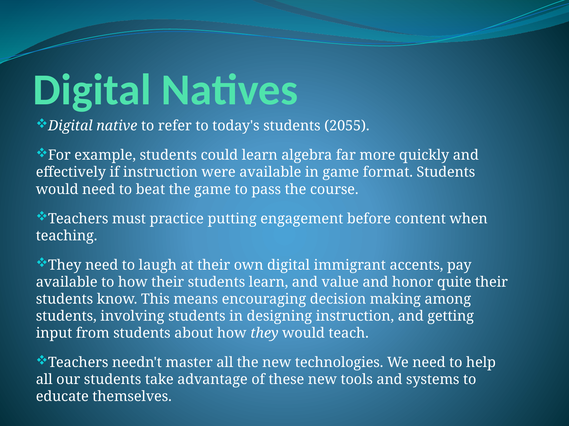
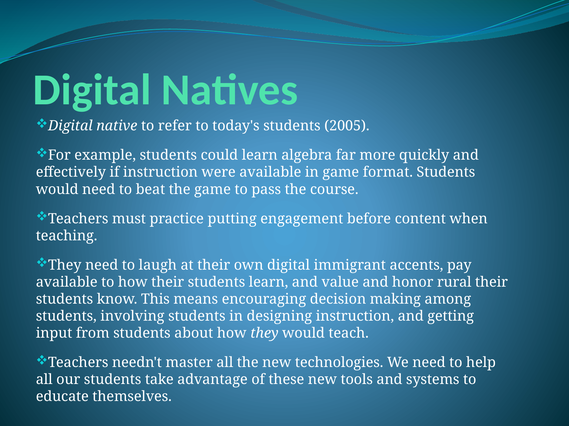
2055: 2055 -> 2005
quite: quite -> rural
